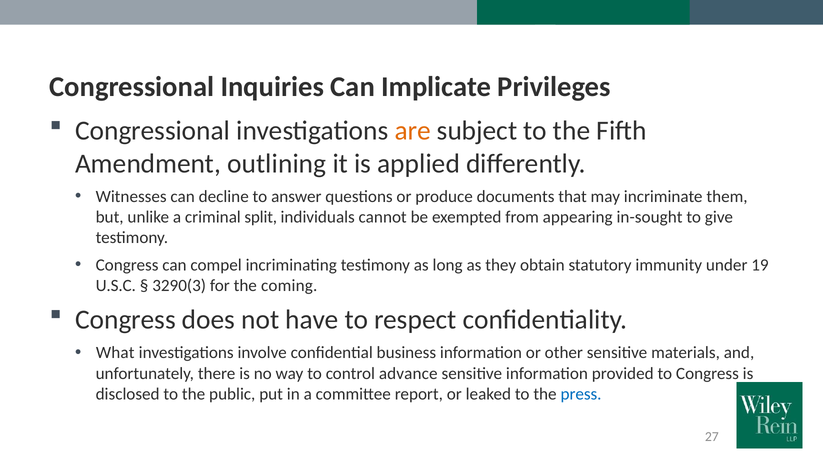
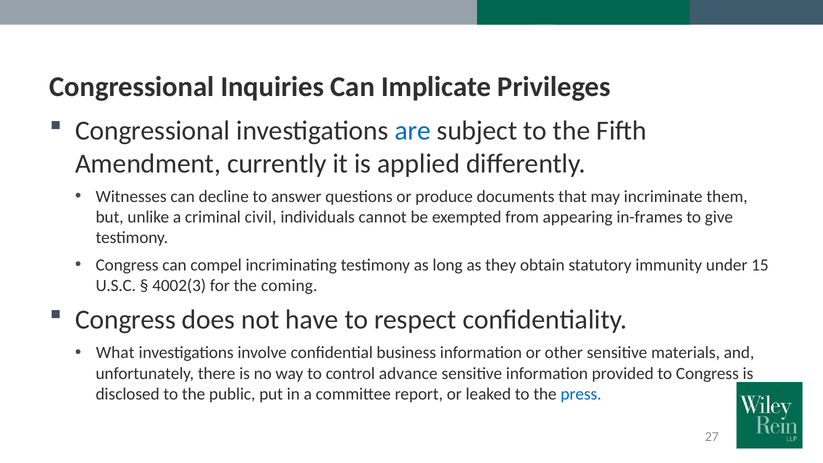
are colour: orange -> blue
outlining: outlining -> currently
split: split -> civil
in-sought: in-sought -> in-frames
19: 19 -> 15
3290(3: 3290(3 -> 4002(3
